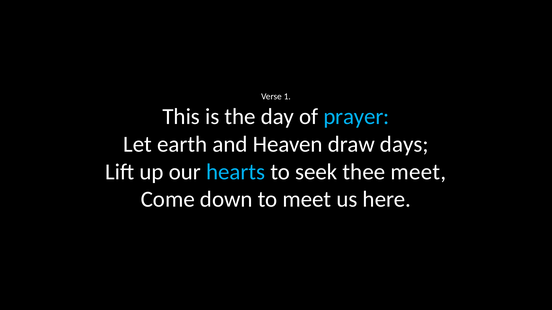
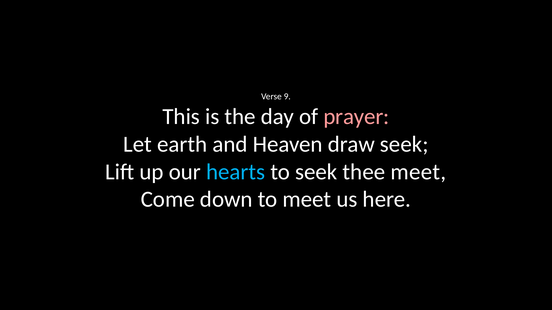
1: 1 -> 9
prayer colour: light blue -> pink
draw days: days -> seek
